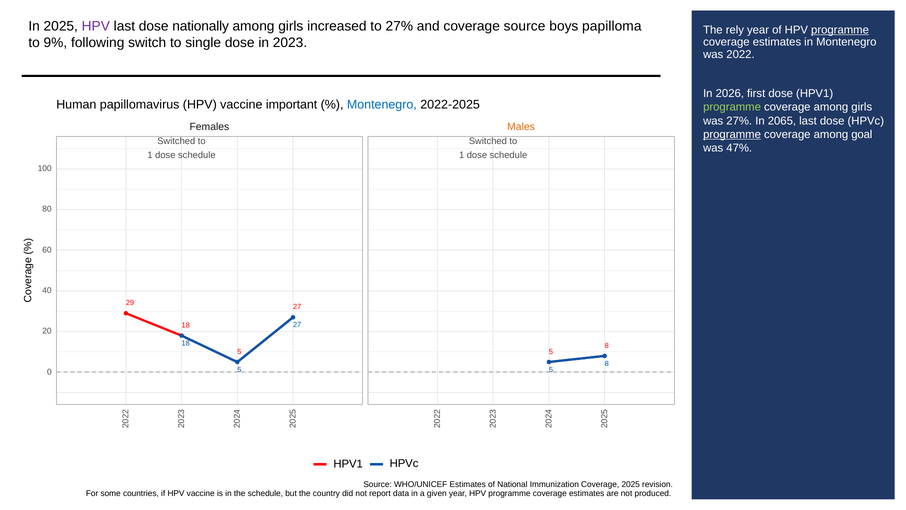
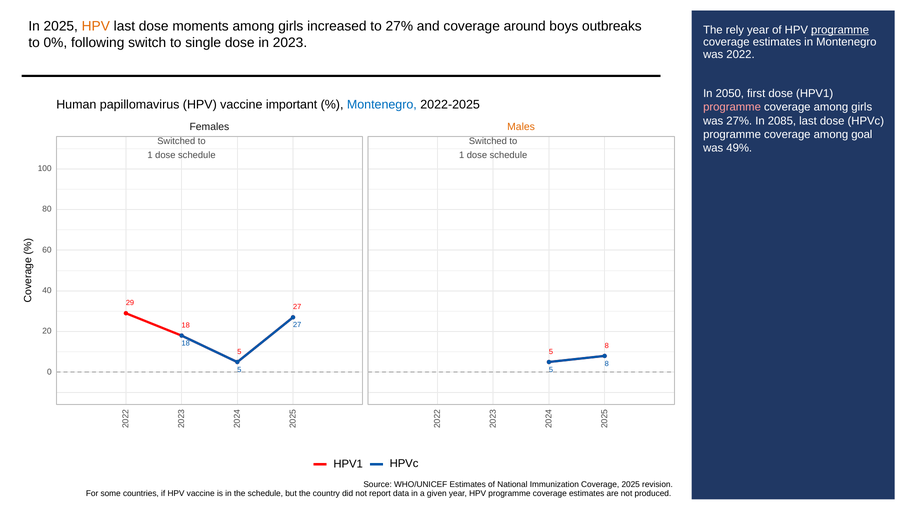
HPV at (96, 26) colour: purple -> orange
nationally: nationally -> moments
coverage source: source -> around
papilloma: papilloma -> outbreaks
9%: 9% -> 0%
2026: 2026 -> 2050
programme at (732, 107) colour: light green -> pink
2065: 2065 -> 2085
programme at (732, 134) underline: present -> none
47%: 47% -> 49%
